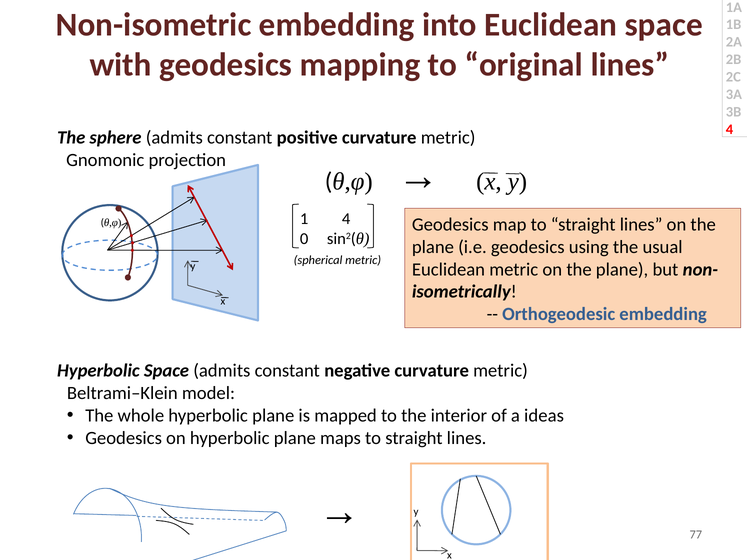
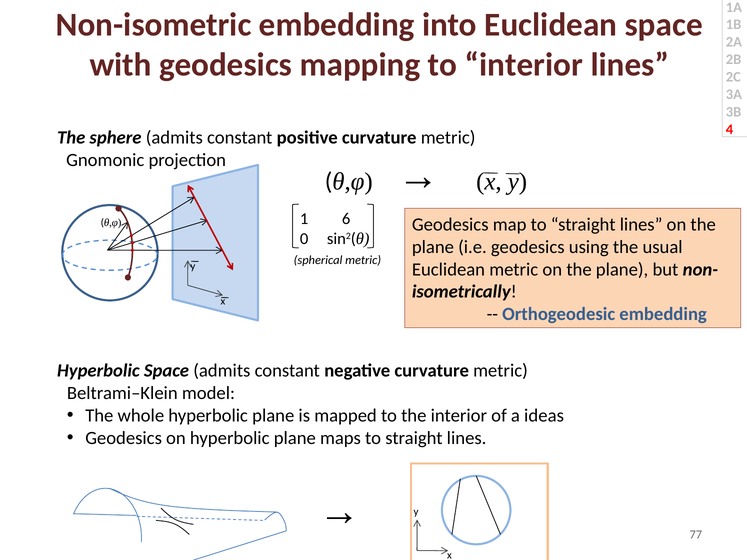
to original: original -> interior
1 4: 4 -> 6
